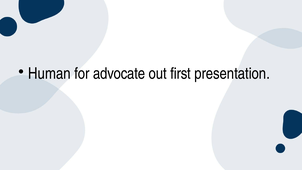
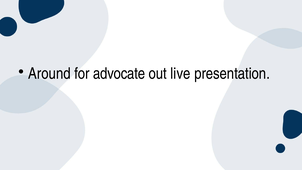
Human: Human -> Around
first: first -> live
